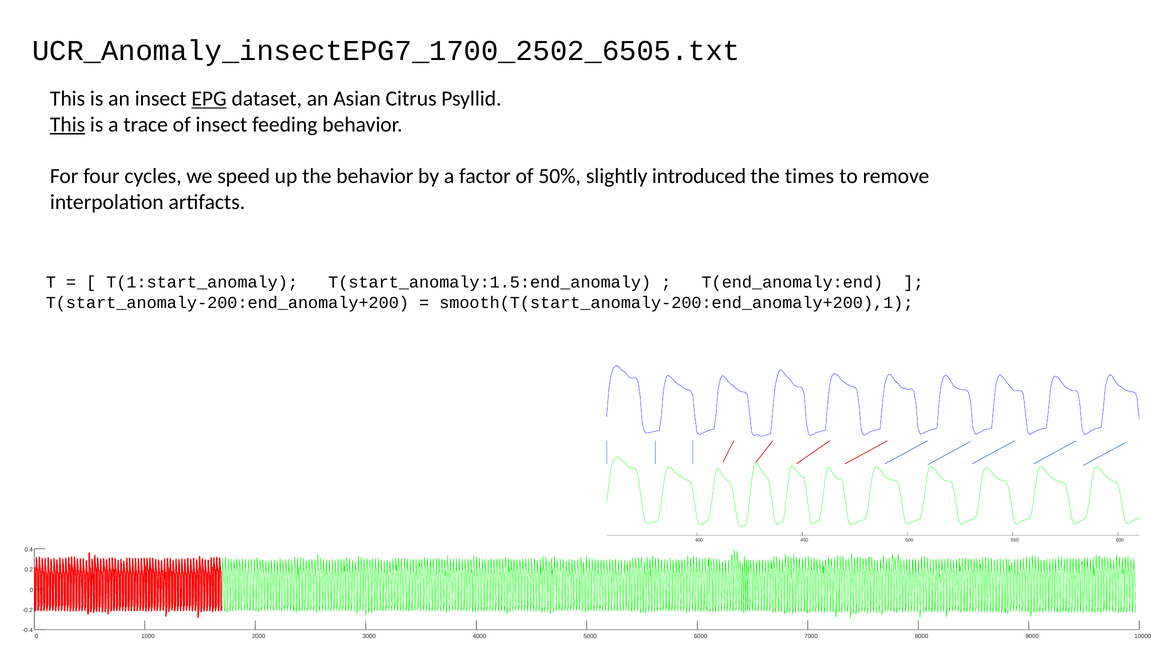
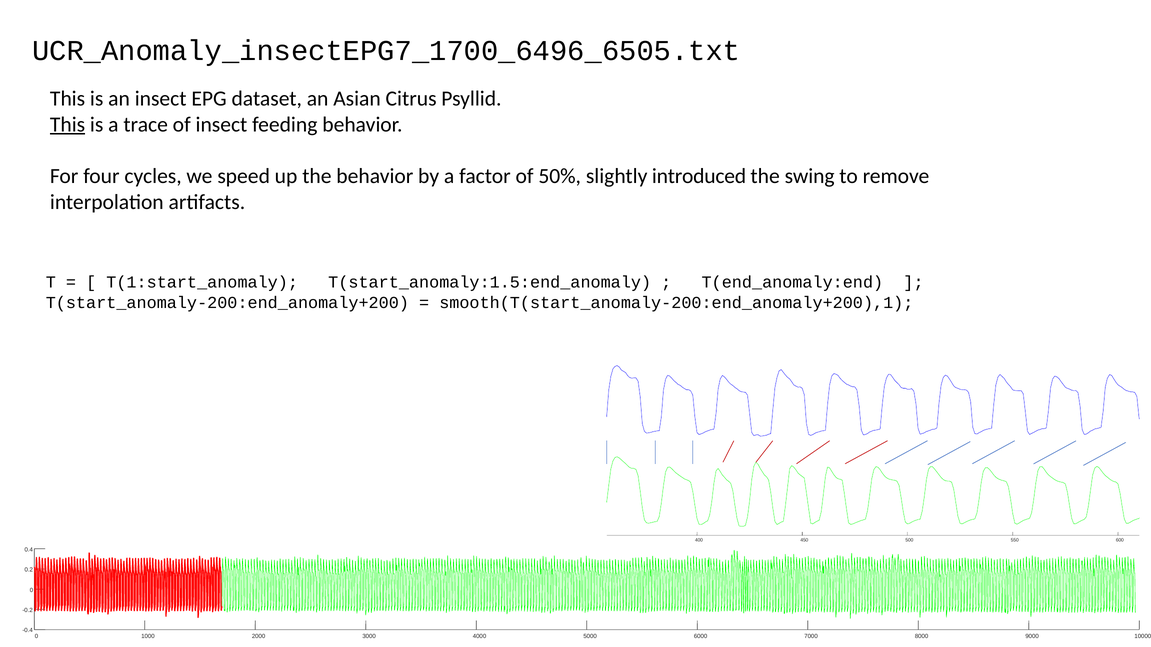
UCR_Anomaly_insectEPG7_1700_2502_6505.txt: UCR_Anomaly_insectEPG7_1700_2502_6505.txt -> UCR_Anomaly_insectEPG7_1700_6496_6505.txt
EPG underline: present -> none
times: times -> swing
